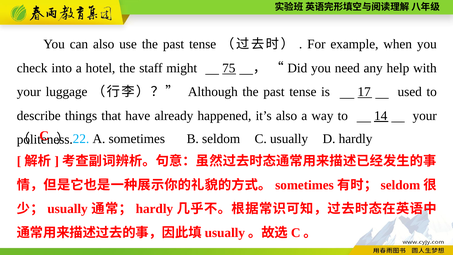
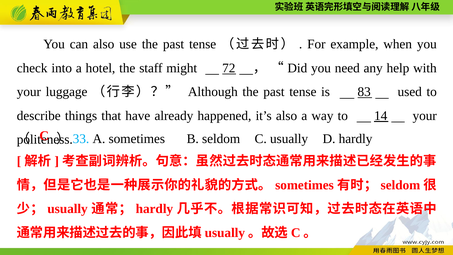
75: 75 -> 72
17: 17 -> 83
22: 22 -> 33
